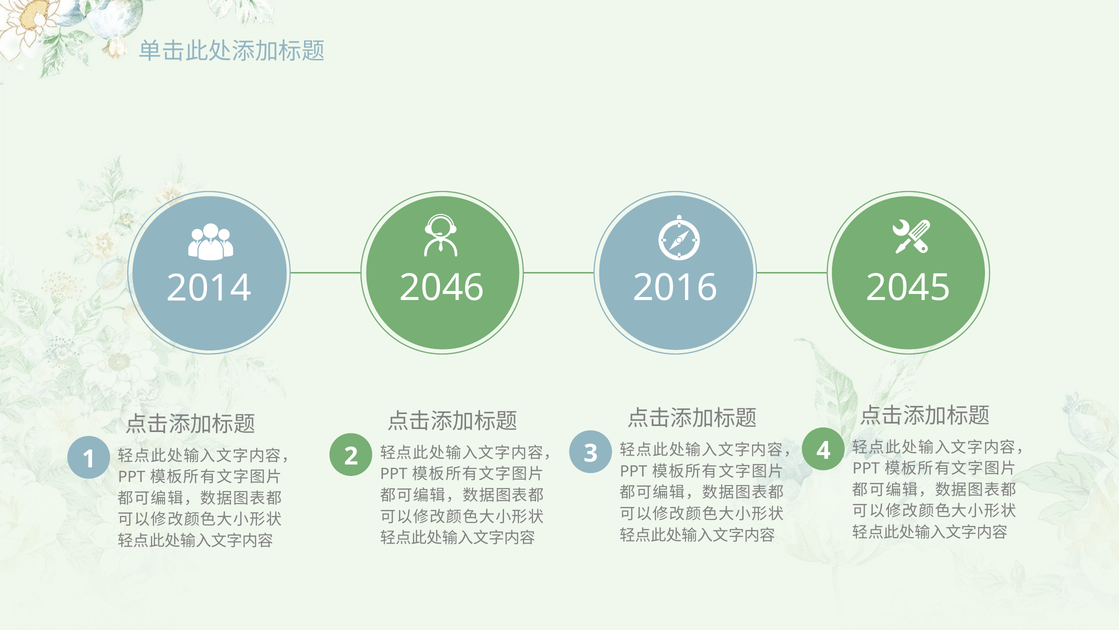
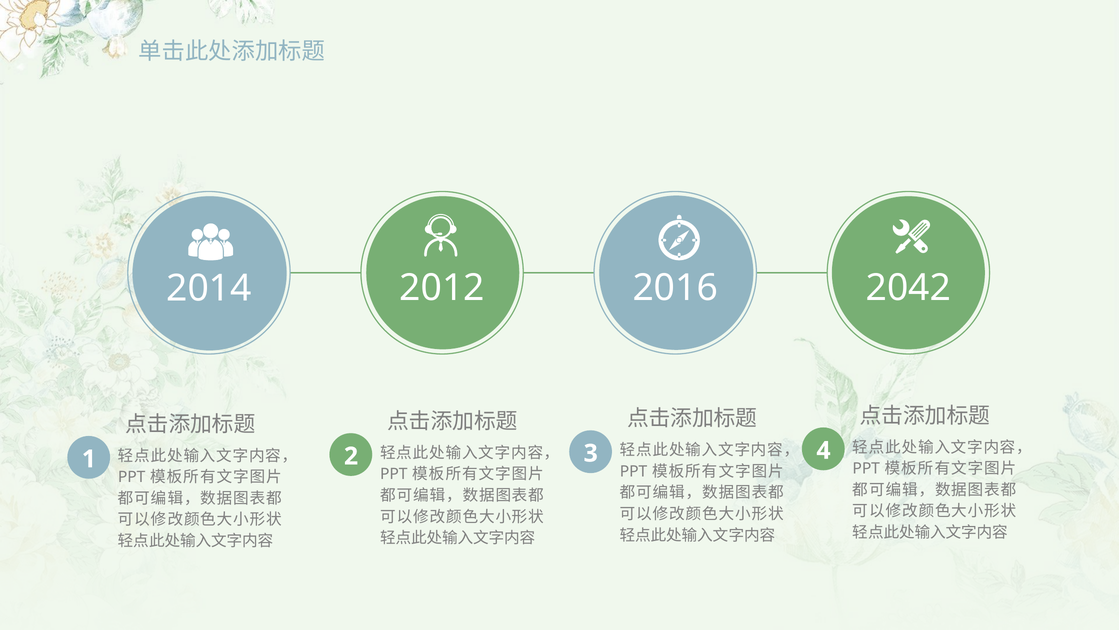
2046: 2046 -> 2012
2045: 2045 -> 2042
